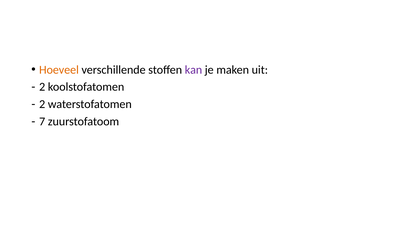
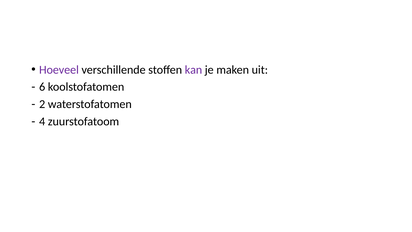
Hoeveel colour: orange -> purple
2 at (42, 87): 2 -> 6
7: 7 -> 4
